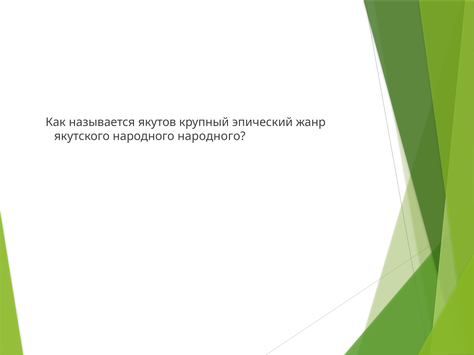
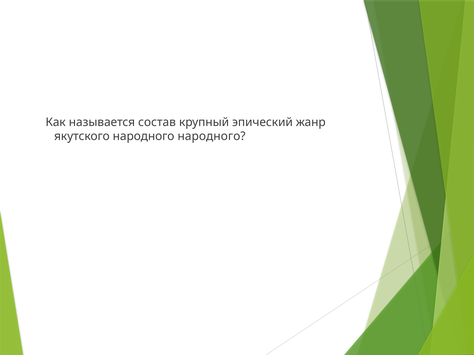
якутов: якутов -> состав
